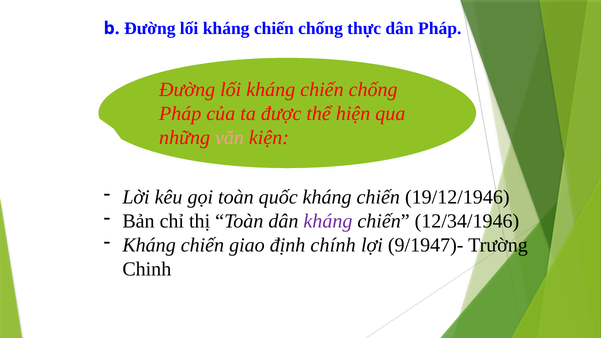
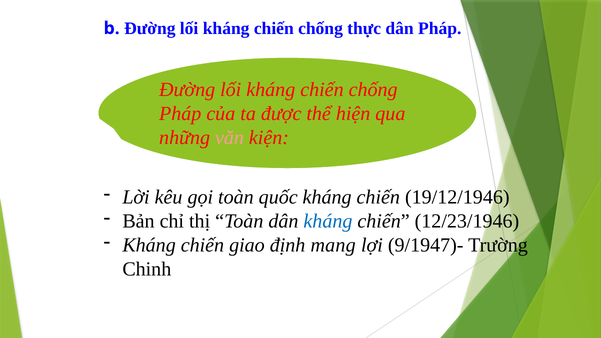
kháng at (328, 221) colour: purple -> blue
12/34/1946: 12/34/1946 -> 12/23/1946
chính: chính -> mang
